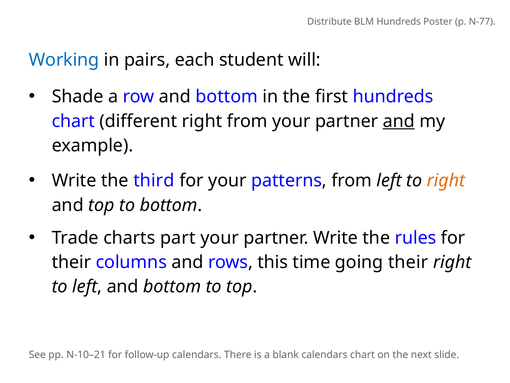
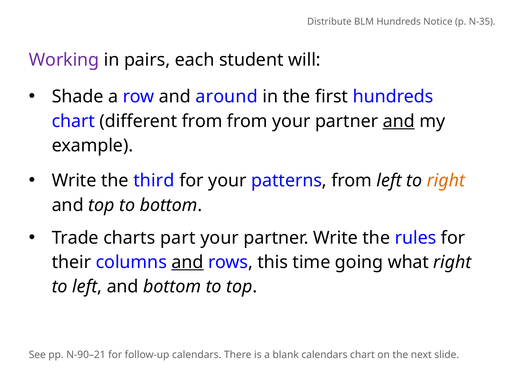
Poster: Poster -> Notice
N-77: N-77 -> N-35
Working colour: blue -> purple
row and bottom: bottom -> around
different right: right -> from
and at (188, 262) underline: none -> present
going their: their -> what
N-10–21: N-10–21 -> N-90–21
